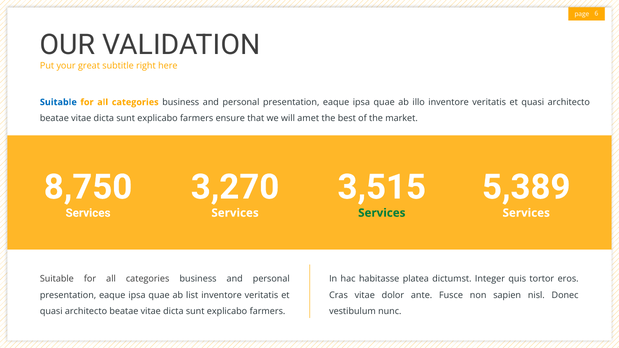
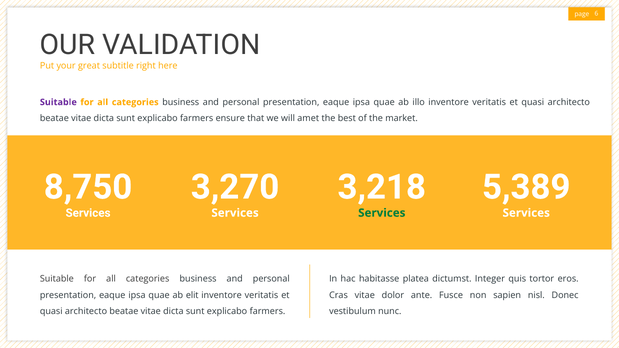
Suitable at (58, 102) colour: blue -> purple
3,515: 3,515 -> 3,218
list: list -> elit
